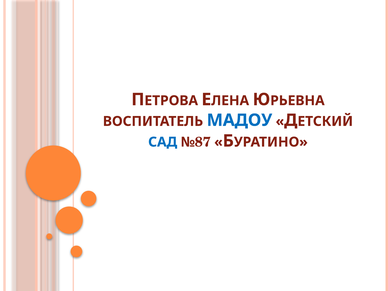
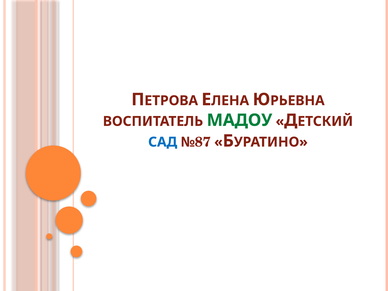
МАДОУ colour: blue -> green
